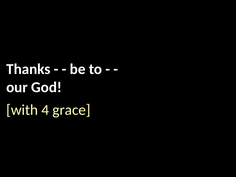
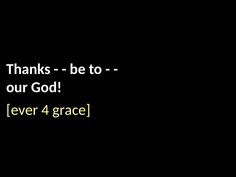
with: with -> ever
